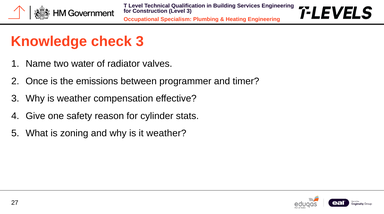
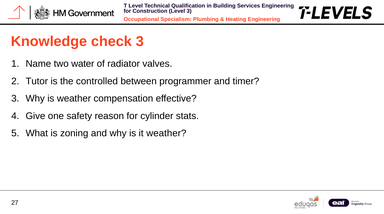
Once: Once -> Tutor
emissions: emissions -> controlled
